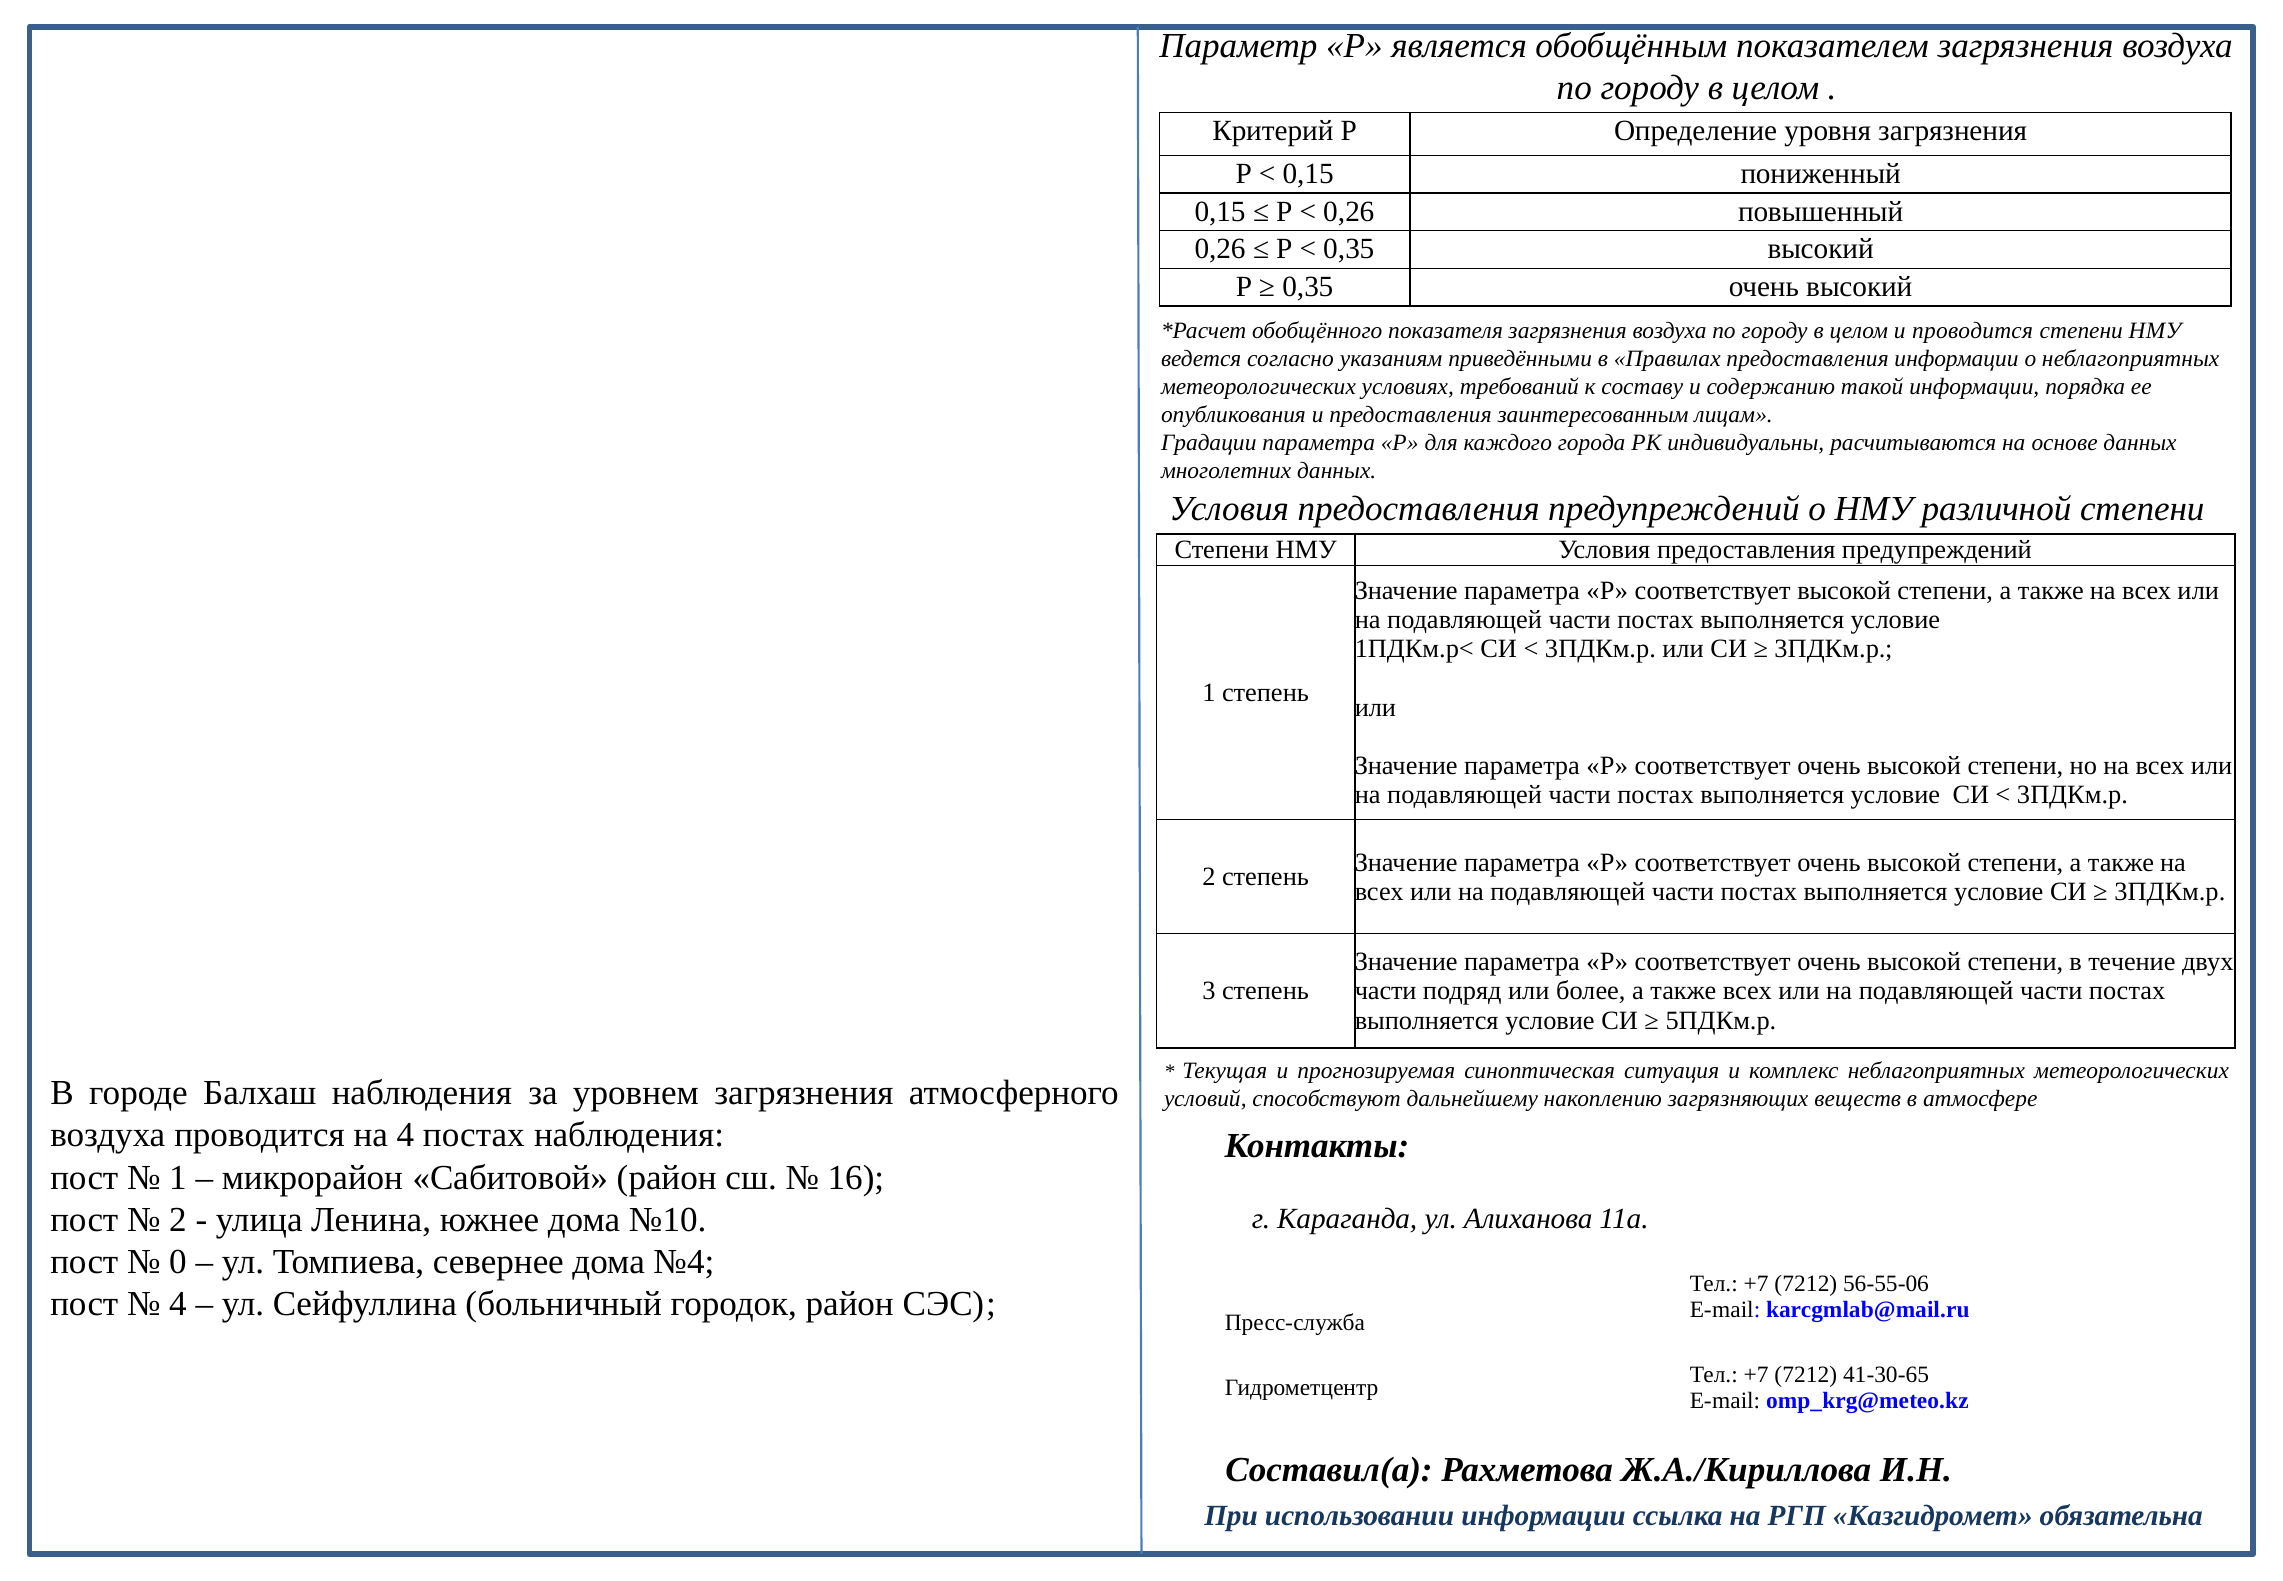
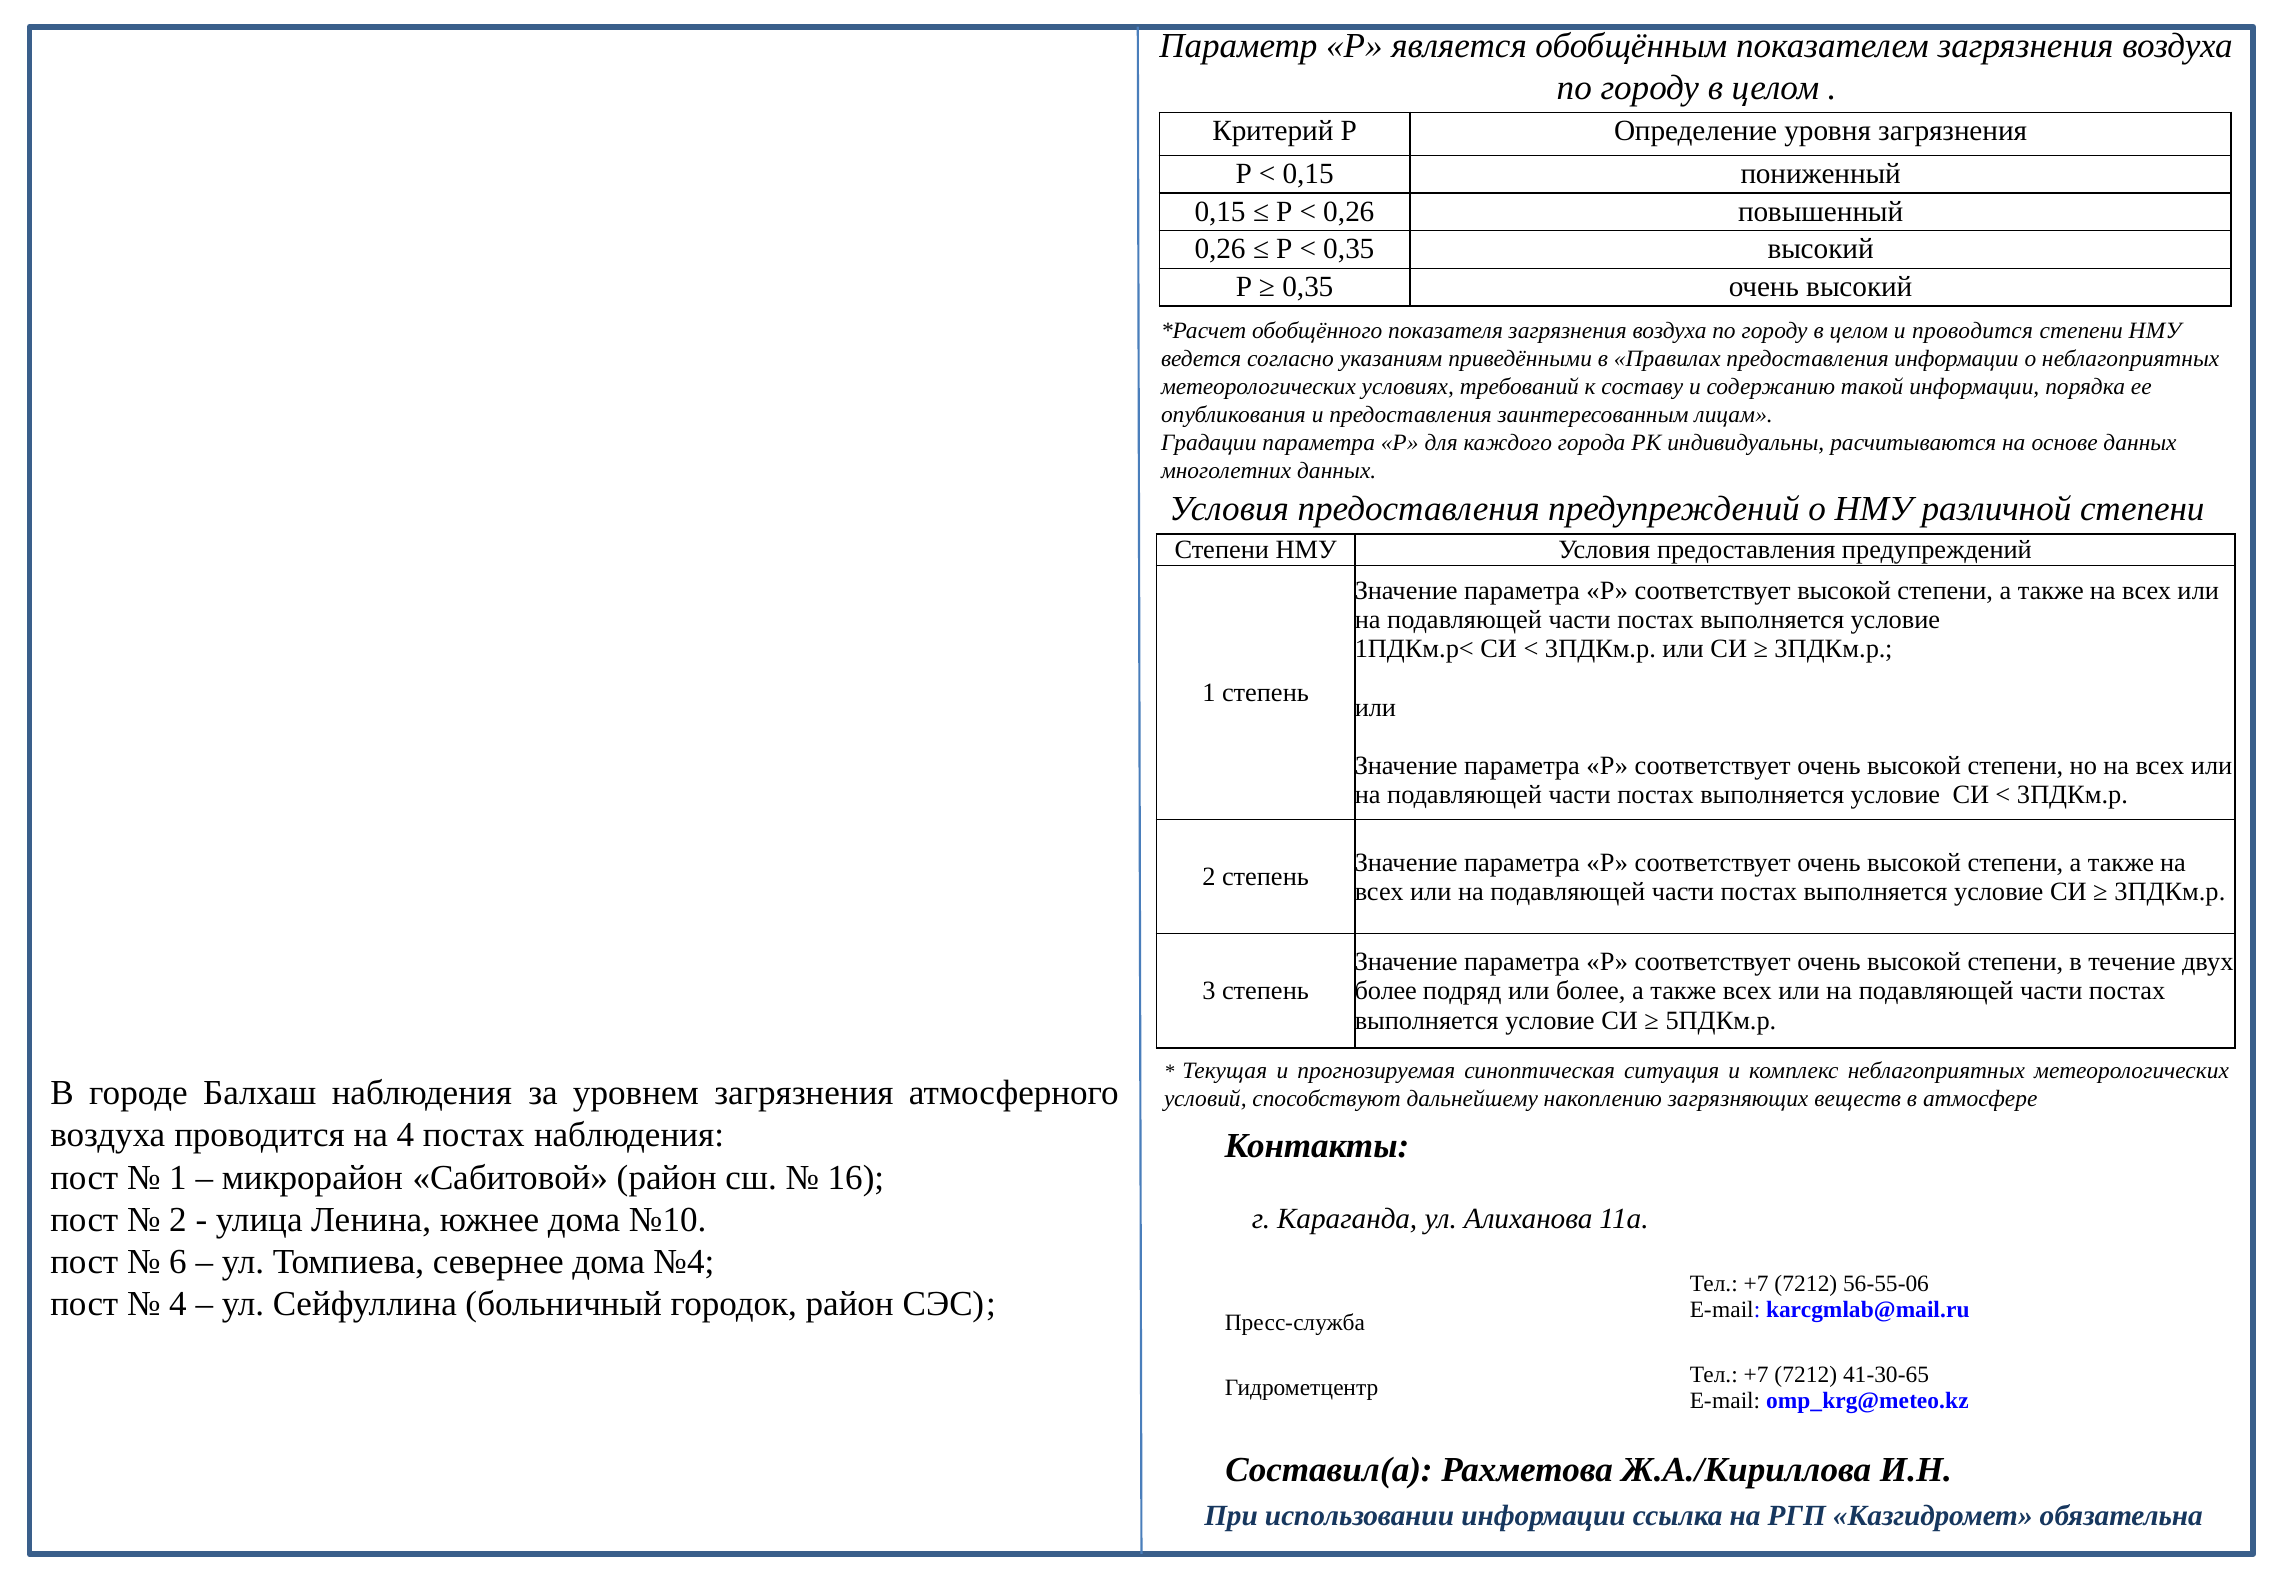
части at (1386, 991): части -> более
0: 0 -> 6
